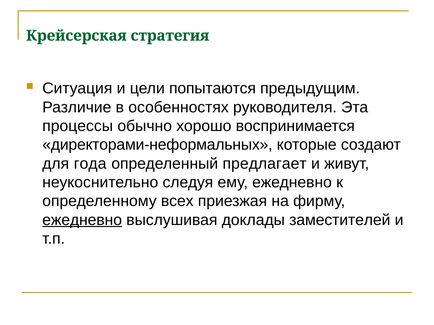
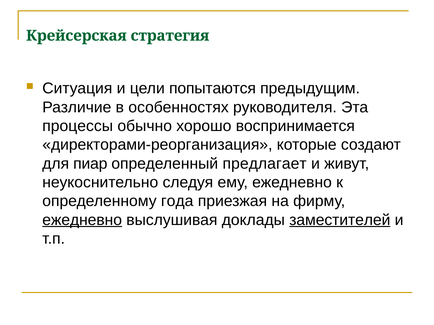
директорами-неформальных: директорами-неформальных -> директорами-реорганизация
года: года -> пиар
всех: всех -> года
заместителей underline: none -> present
